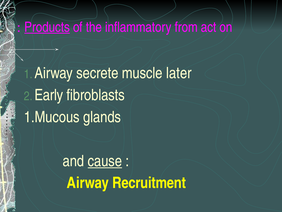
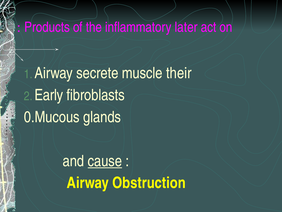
Products underline: present -> none
from: from -> later
later: later -> their
1.Mucous: 1.Mucous -> 0.Mucous
Recruitment: Recruitment -> Obstruction
